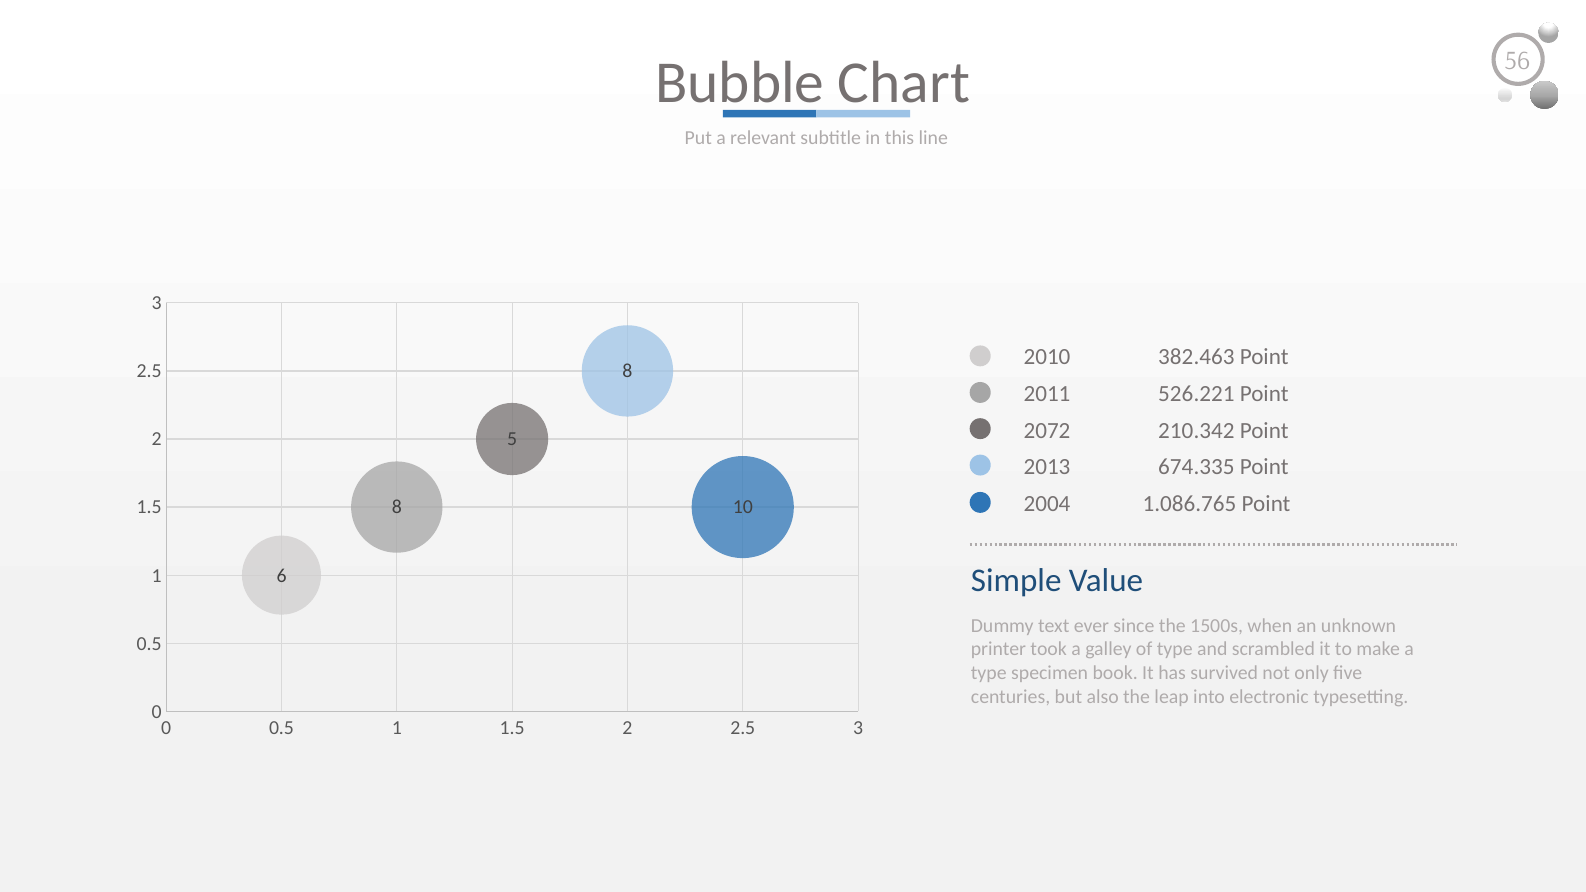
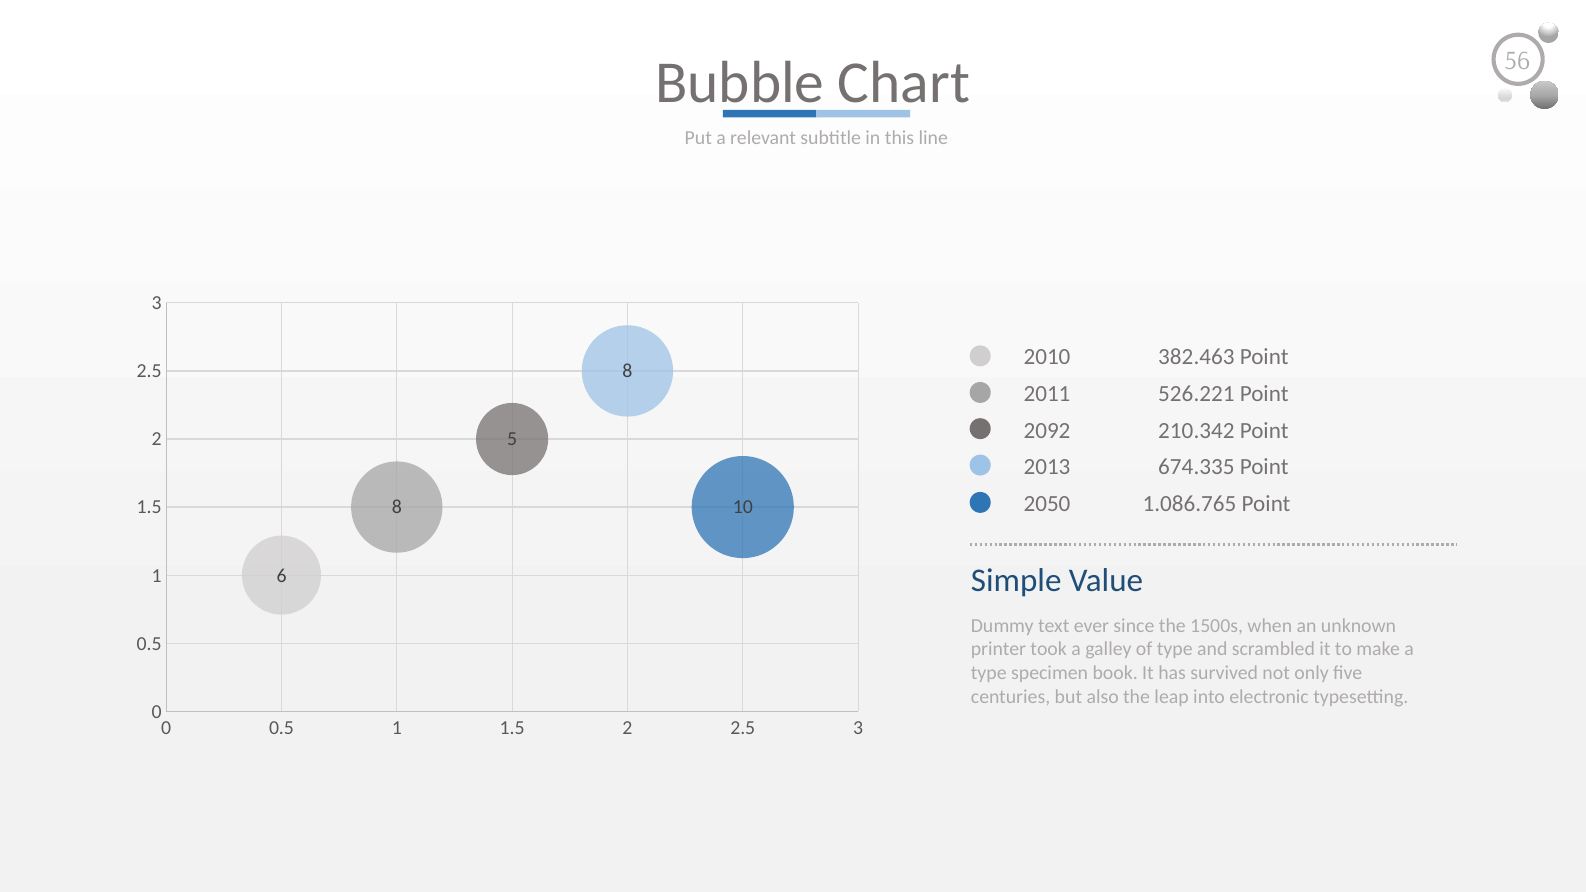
2072: 2072 -> 2092
2004: 2004 -> 2050
